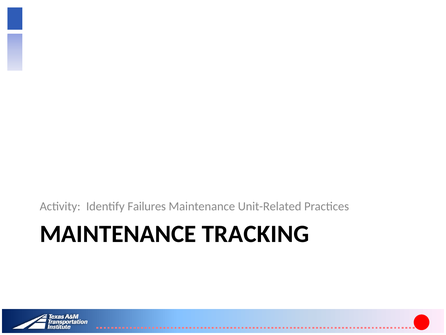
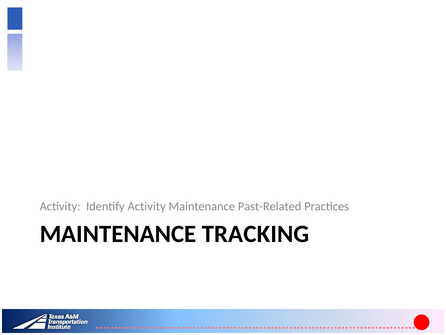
Identify Failures: Failures -> Activity
Unit-Related: Unit-Related -> Past-Related
